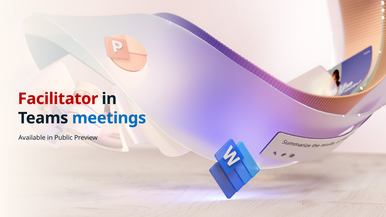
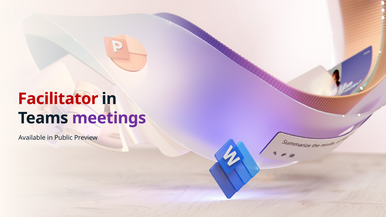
meetings colour: blue -> purple
